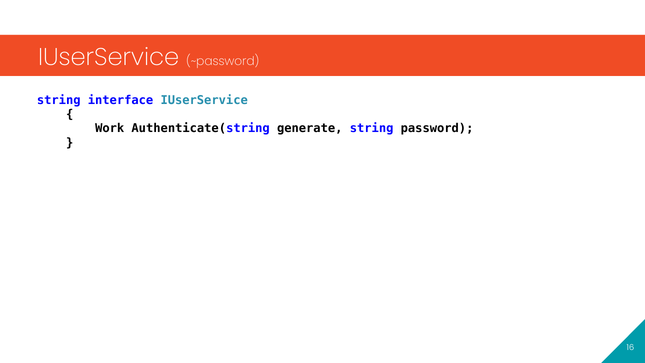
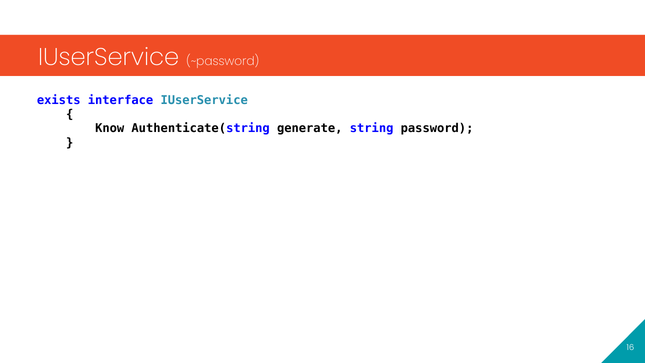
string at (59, 100): string -> exists
Work: Work -> Know
